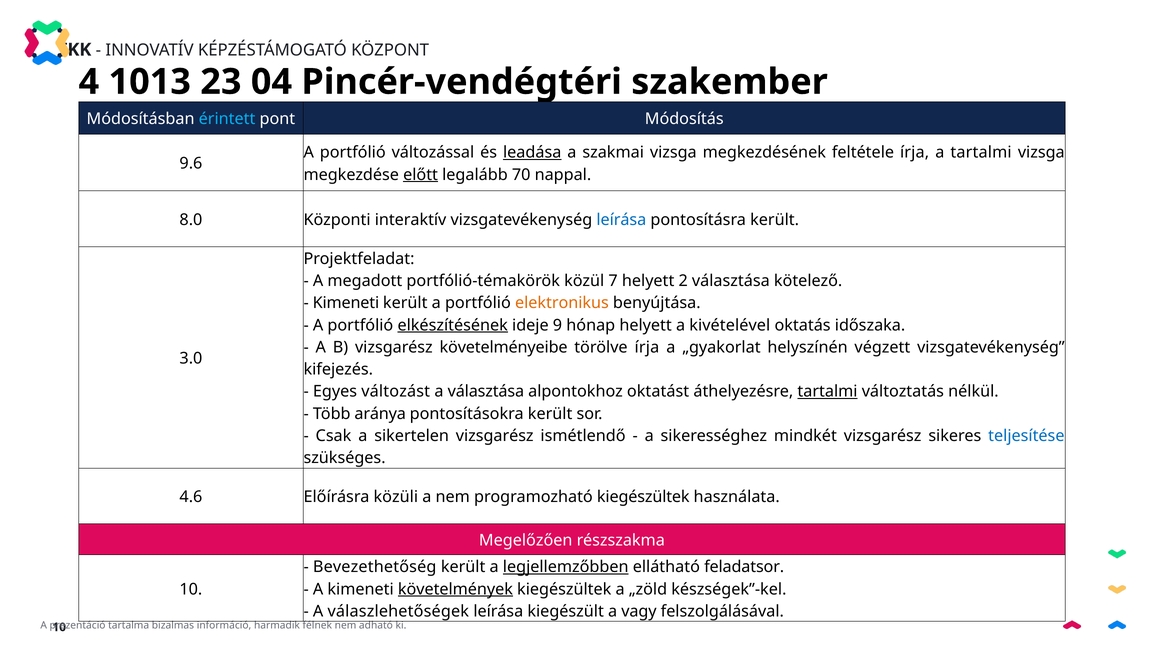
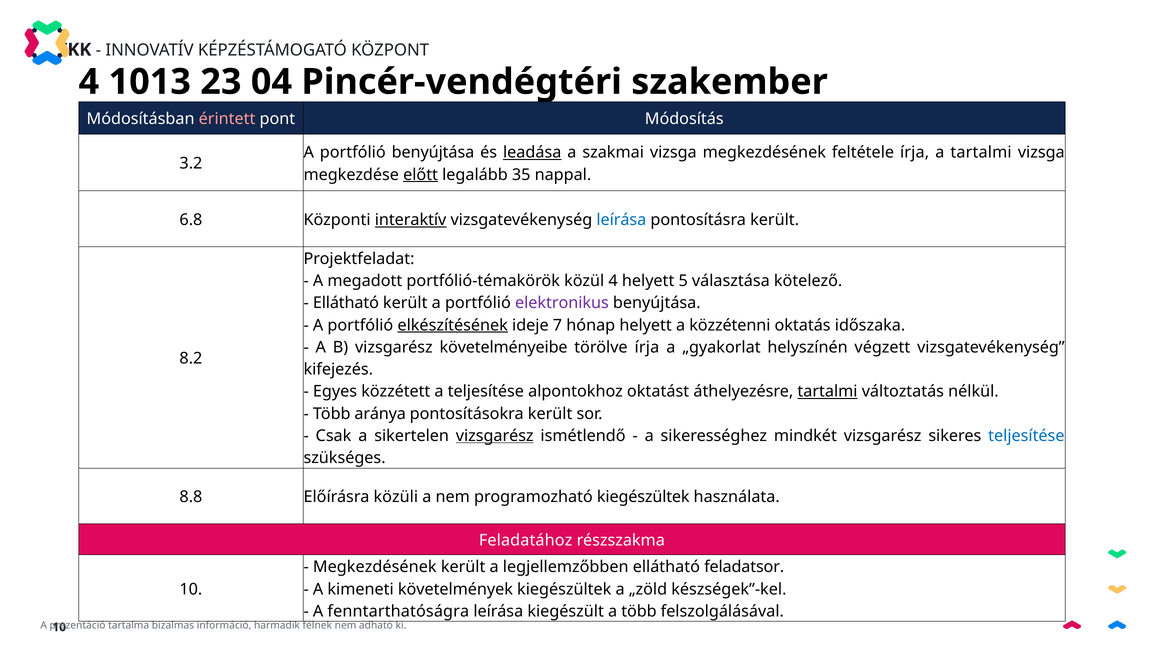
érintett colour: light blue -> pink
portfólió változással: változással -> benyújtása
9.6: 9.6 -> 3.2
70: 70 -> 35
8.0: 8.0 -> 6.8
interaktív underline: none -> present
közül 7: 7 -> 4
2: 2 -> 5
Kimeneti at (346, 303): Kimeneti -> Ellátható
elektronikus colour: orange -> purple
9: 9 -> 7
kivételével: kivételével -> közzétenni
3.0: 3.0 -> 8.2
változást: változást -> közzétett
a választása: választása -> teljesítése
vizsgarész at (495, 436) underline: none -> present
4.6: 4.6 -> 8.8
Megelőzően: Megelőzően -> Feladatához
Bevezethetőség at (375, 567): Bevezethetőség -> Megkezdésének
legjellemzőbben underline: present -> none
követelmények underline: present -> none
válaszlehetőségek: válaszlehetőségek -> fenntarthatóságra
a vagy: vagy -> több
